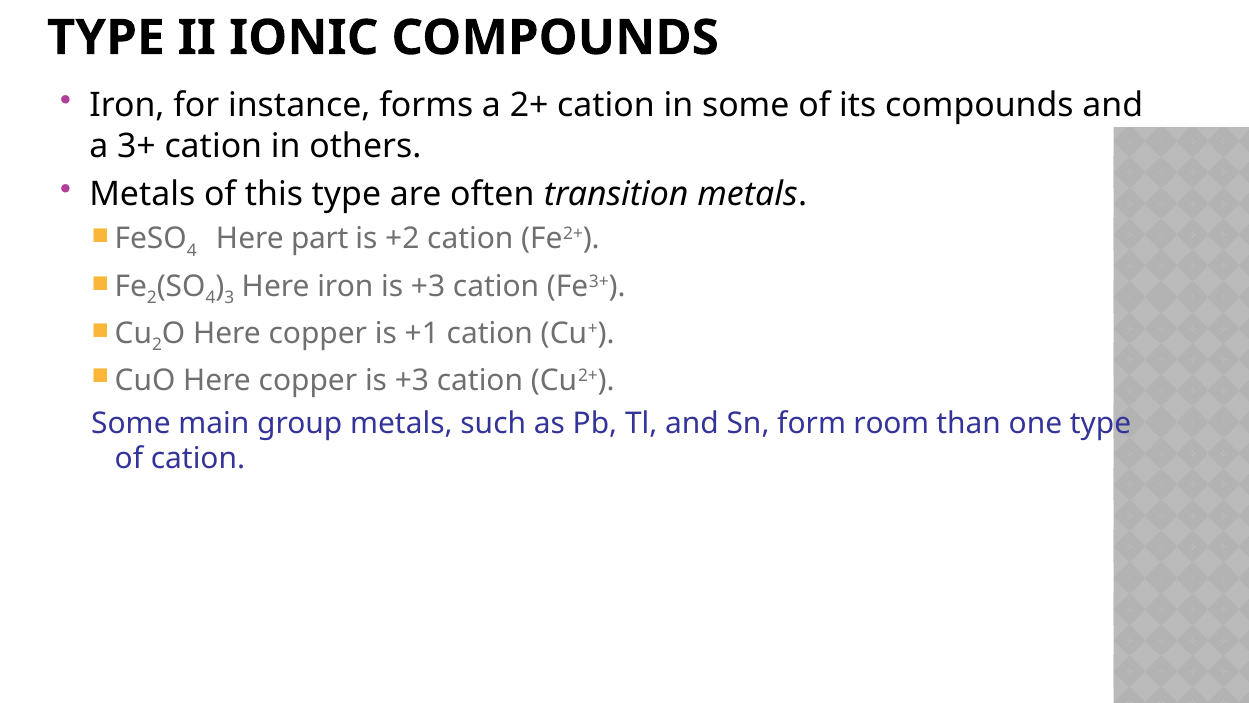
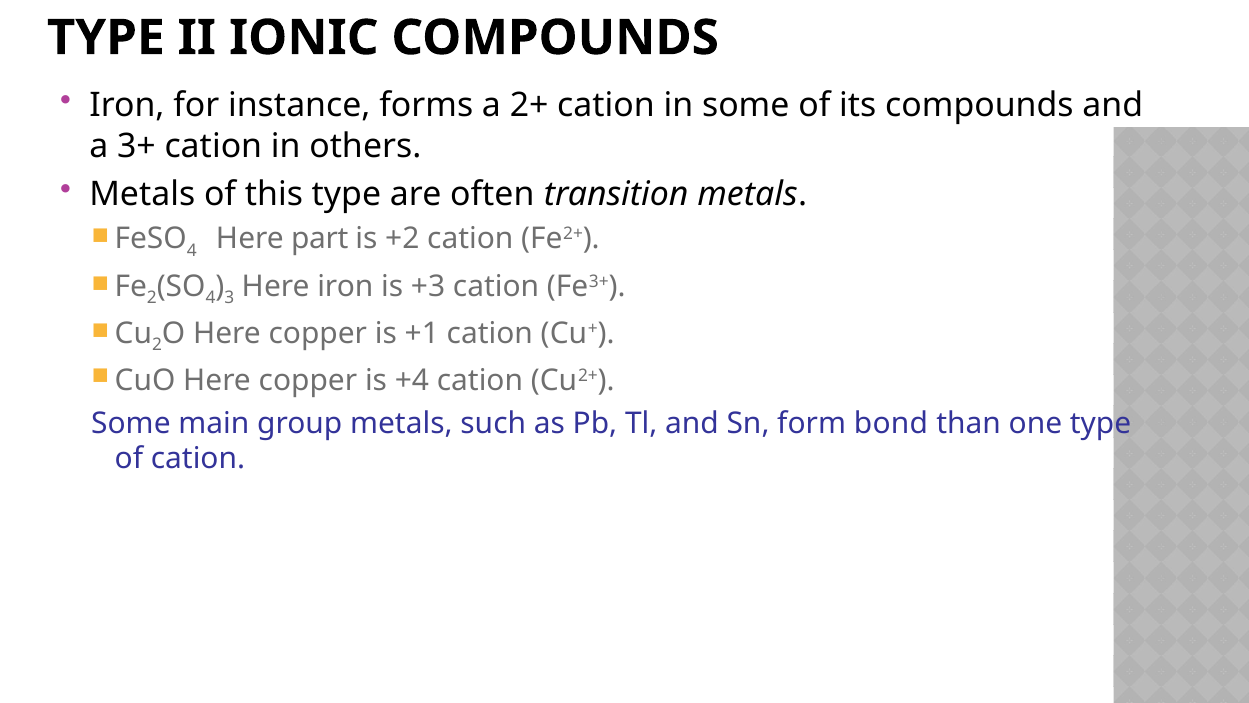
copper is +3: +3 -> +4
room: room -> bond
